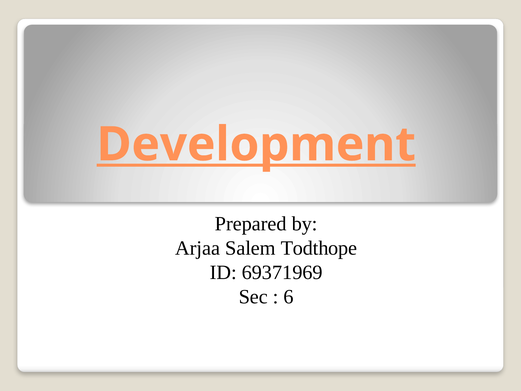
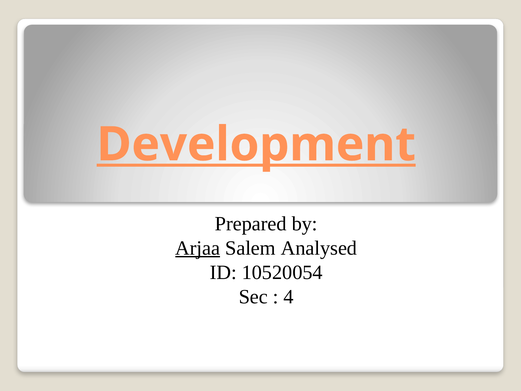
Arjaa underline: none -> present
Todthope: Todthope -> Analysed
69371969: 69371969 -> 10520054
6: 6 -> 4
